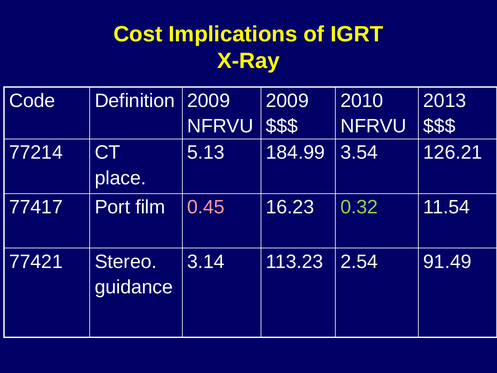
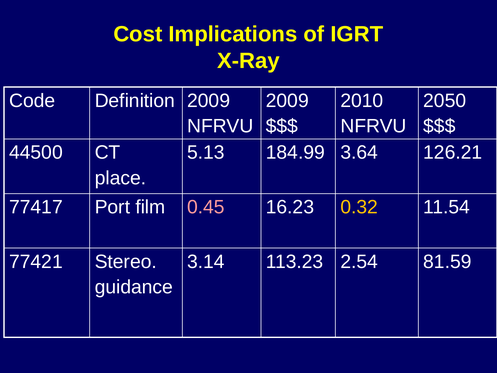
2013: 2013 -> 2050
77214: 77214 -> 44500
3.54: 3.54 -> 3.64
0.32 colour: light green -> yellow
91.49: 91.49 -> 81.59
